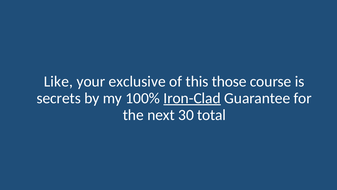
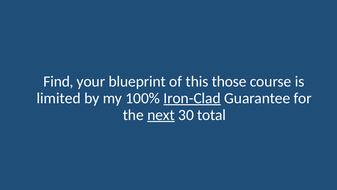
Like: Like -> Find
exclusive: exclusive -> blueprint
secrets: secrets -> limited
next underline: none -> present
